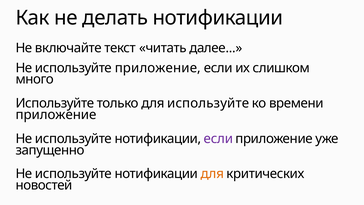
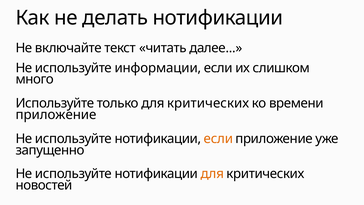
используйте приложение: приложение -> информации
только для используйте: используйте -> критических
если at (218, 139) colour: purple -> orange
